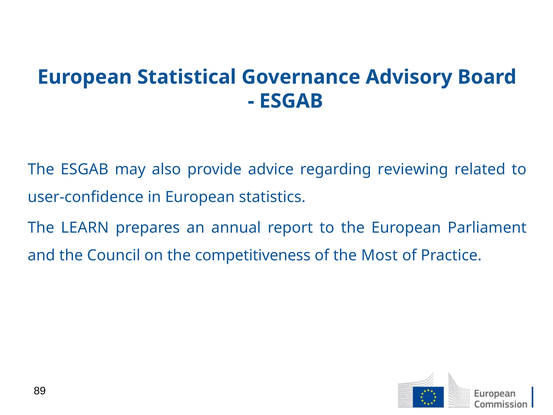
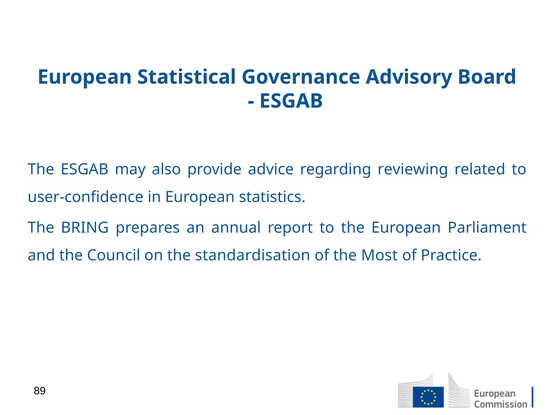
LEARN: LEARN -> BRING
competitiveness: competitiveness -> standardisation
